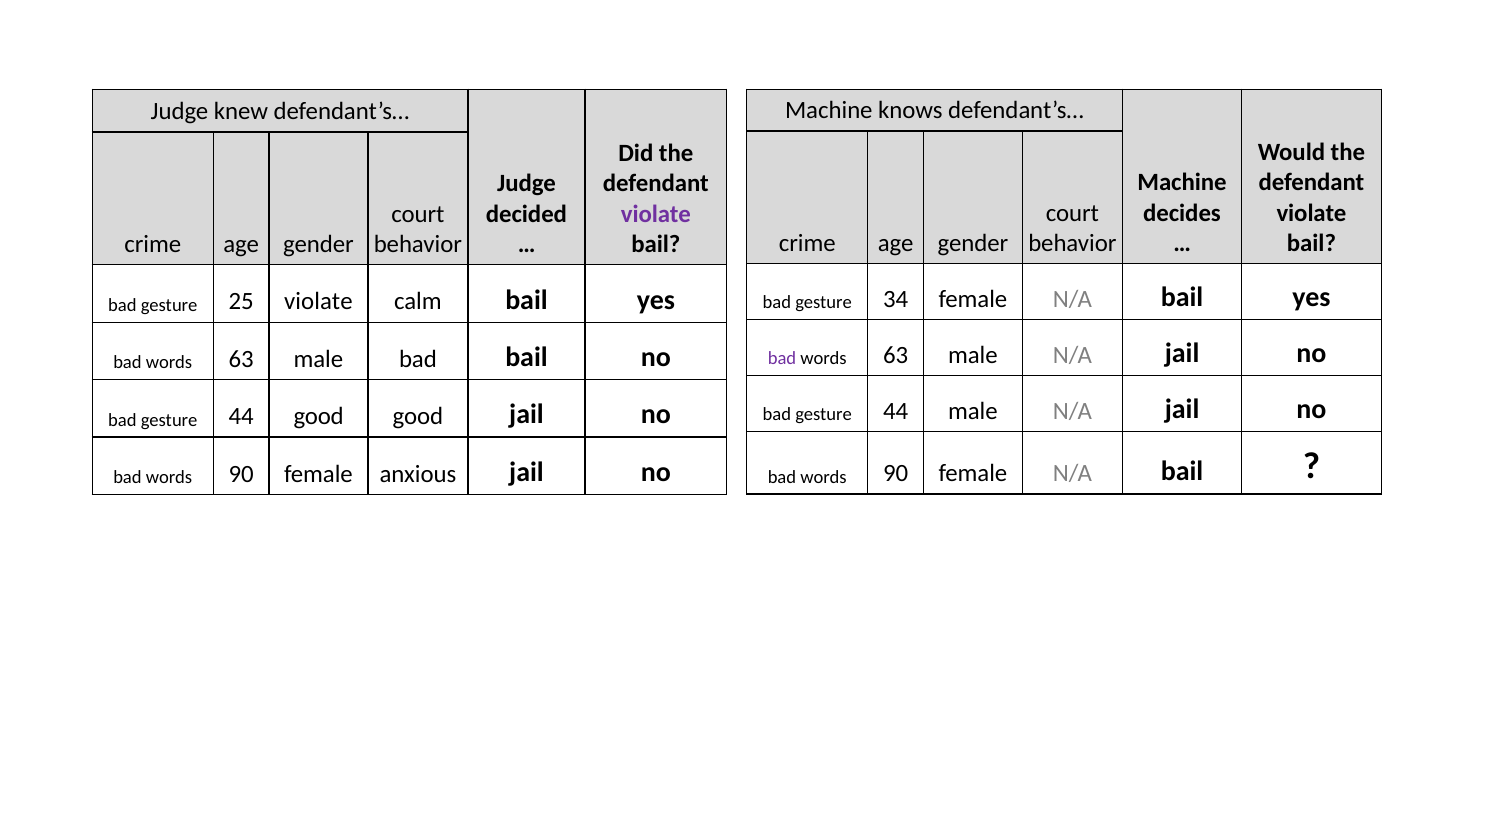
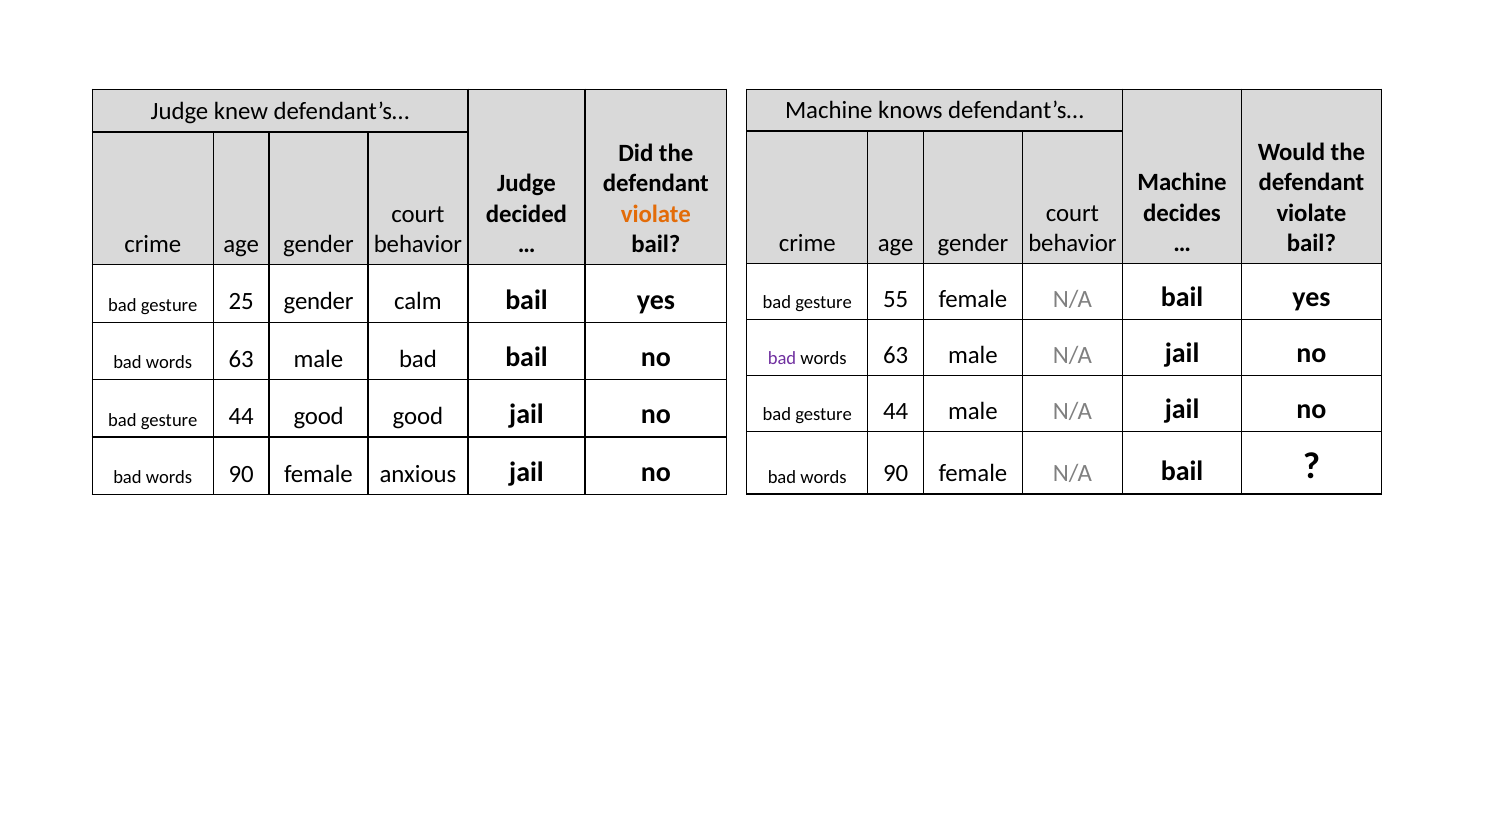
violate at (656, 214) colour: purple -> orange
34: 34 -> 55
25 violate: violate -> gender
